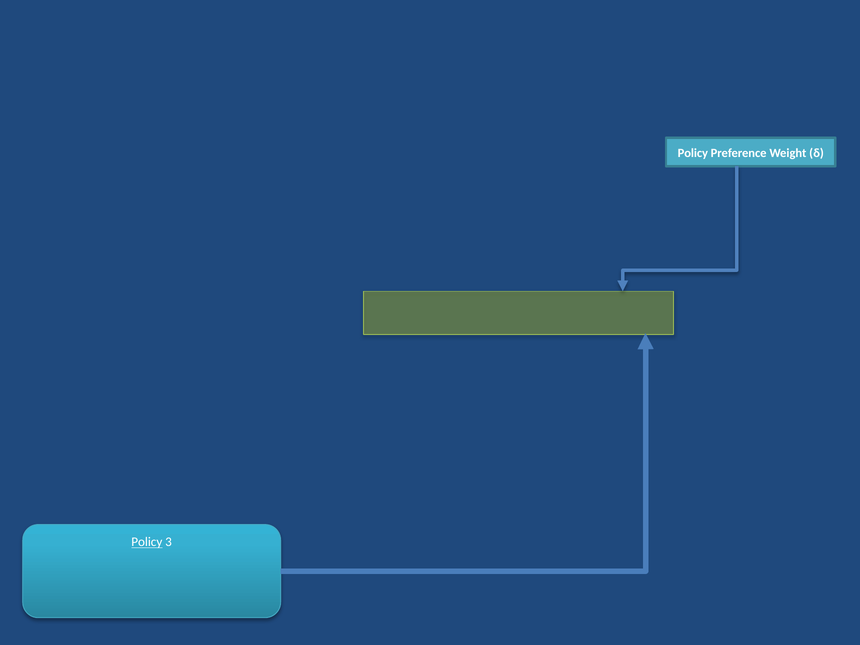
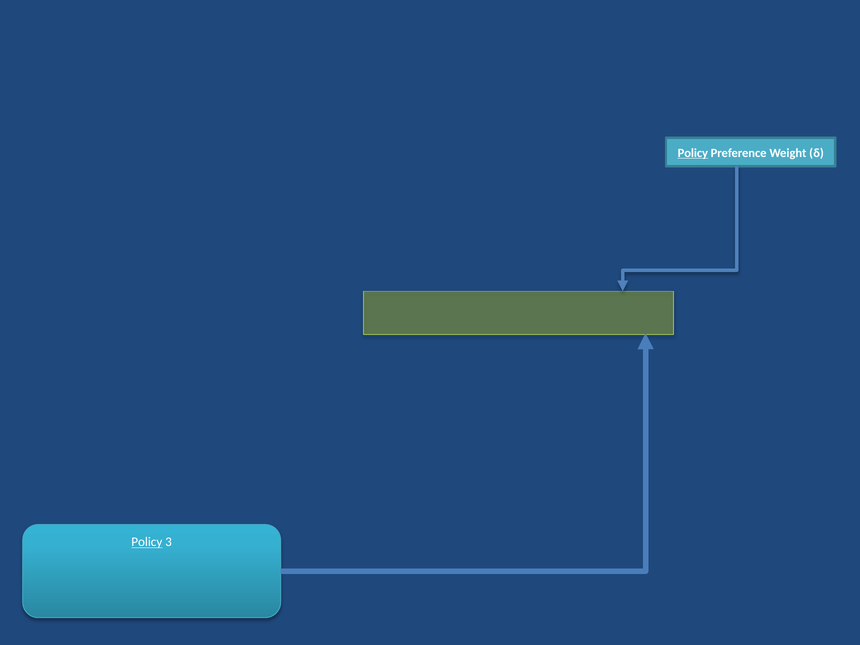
Policy at (693, 153) underline: none -> present
